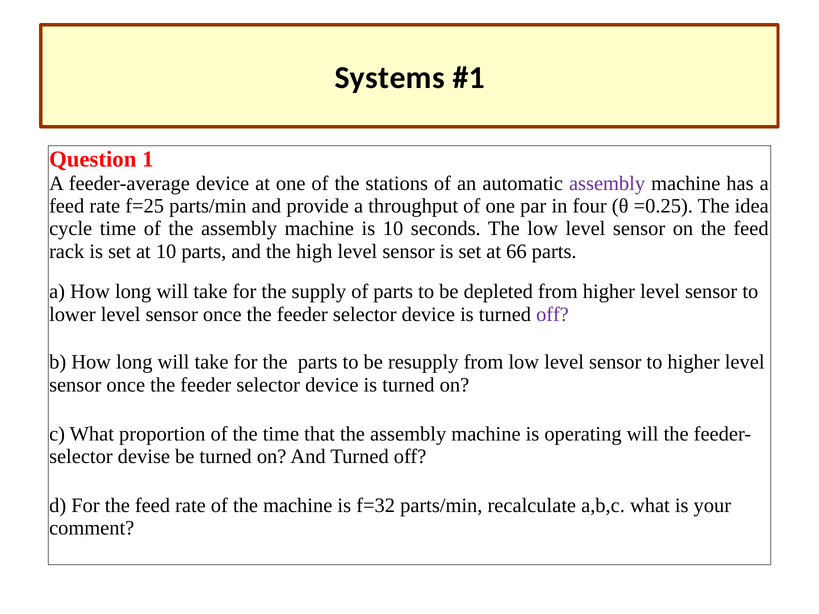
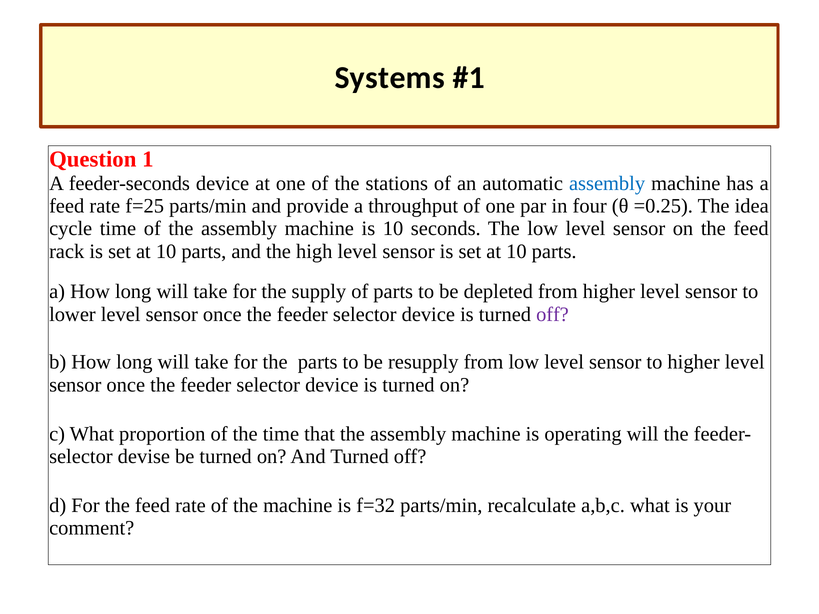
feeder-average: feeder-average -> feeder-seconds
assembly at (607, 183) colour: purple -> blue
66 at (516, 251): 66 -> 10
